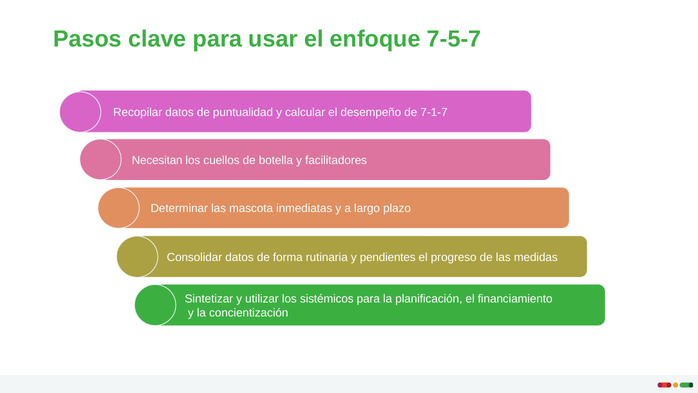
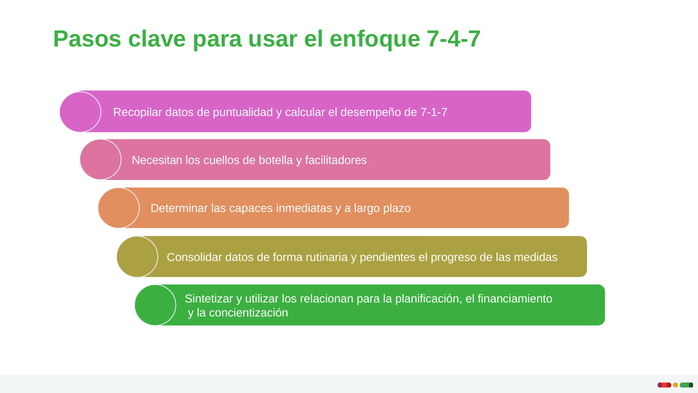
7-5-7: 7-5-7 -> 7-4-7
mascota: mascota -> capaces
sistémicos: sistémicos -> relacionan
